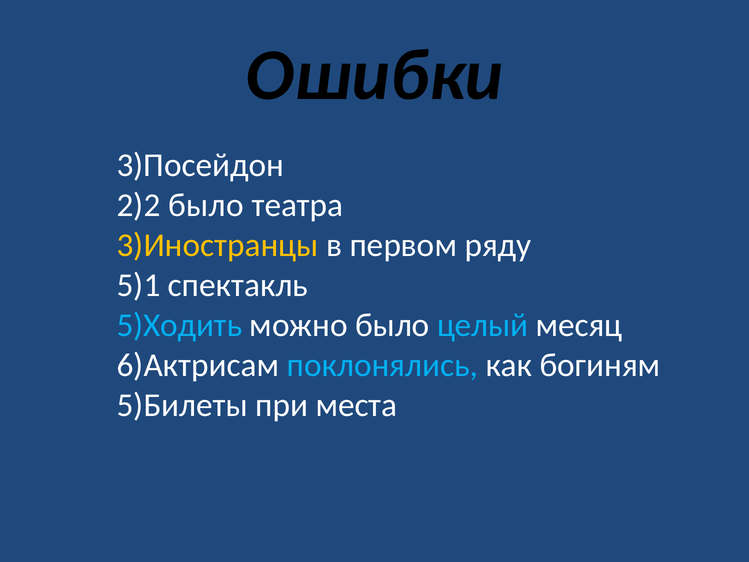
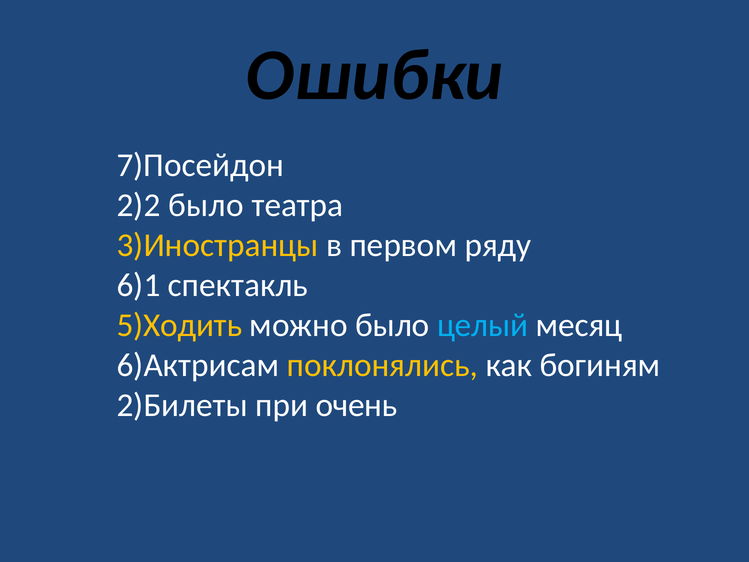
3)Посейдон: 3)Посейдон -> 7)Посейдон
5)1: 5)1 -> 6)1
5)Ходить colour: light blue -> yellow
поклонялись colour: light blue -> yellow
5)Билеты: 5)Билеты -> 2)Билеты
места: места -> очень
